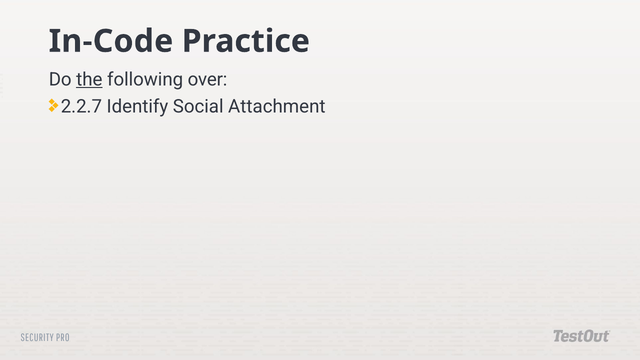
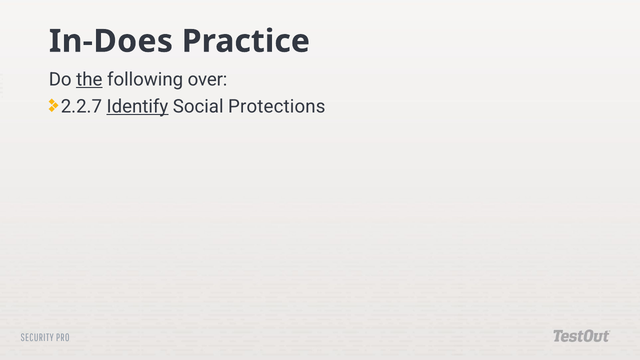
In-Code: In-Code -> In-Does
Identify underline: none -> present
Attachment: Attachment -> Protections
